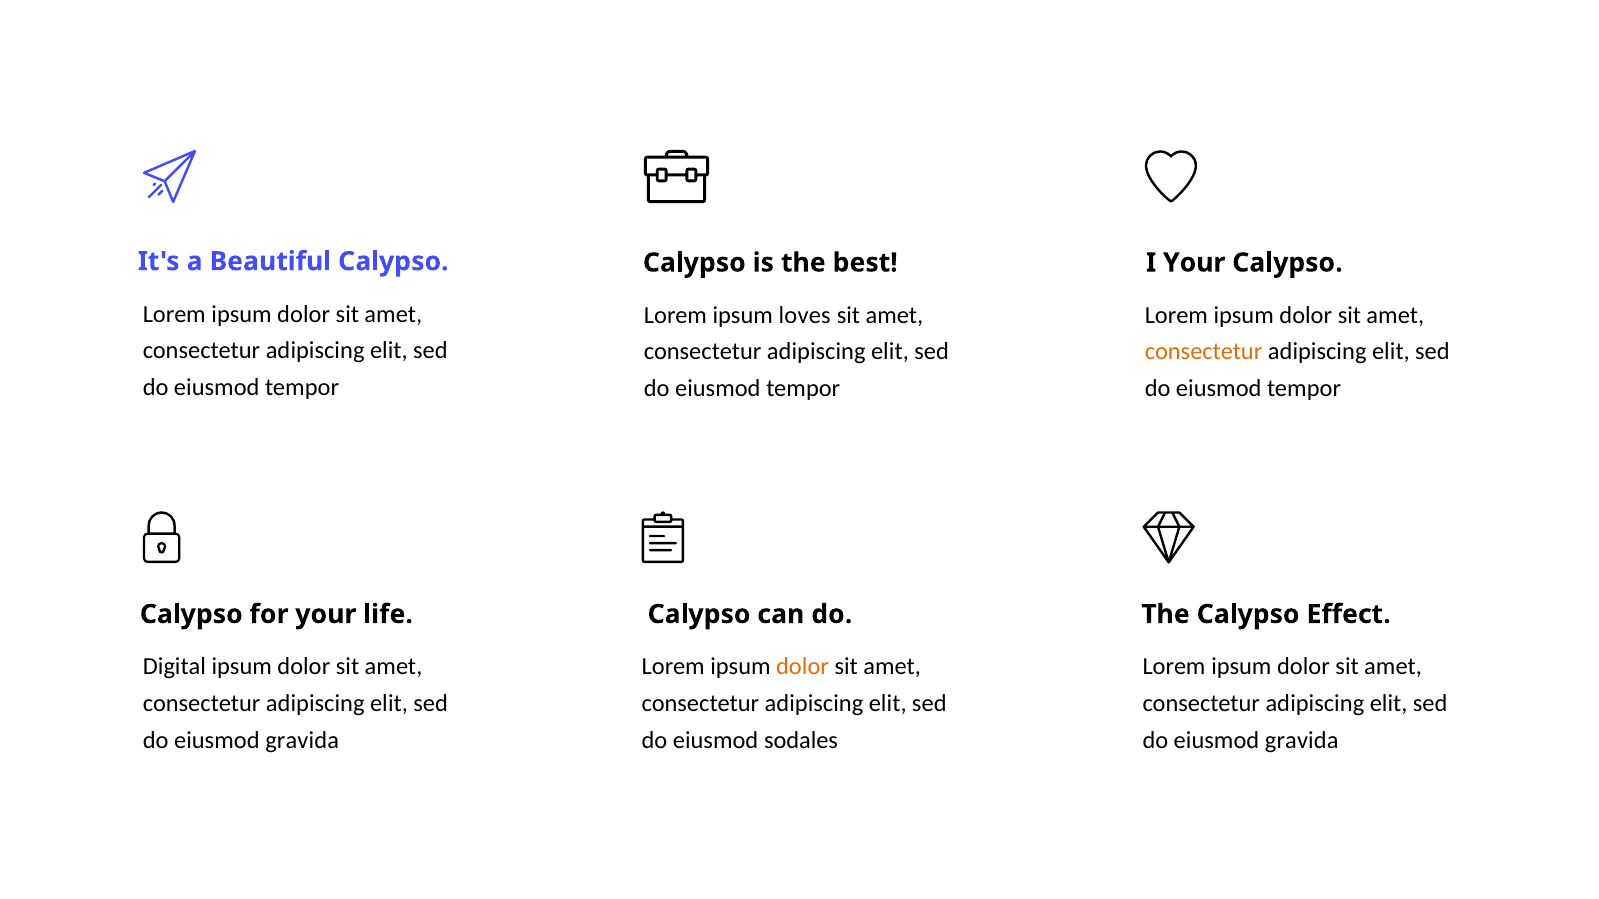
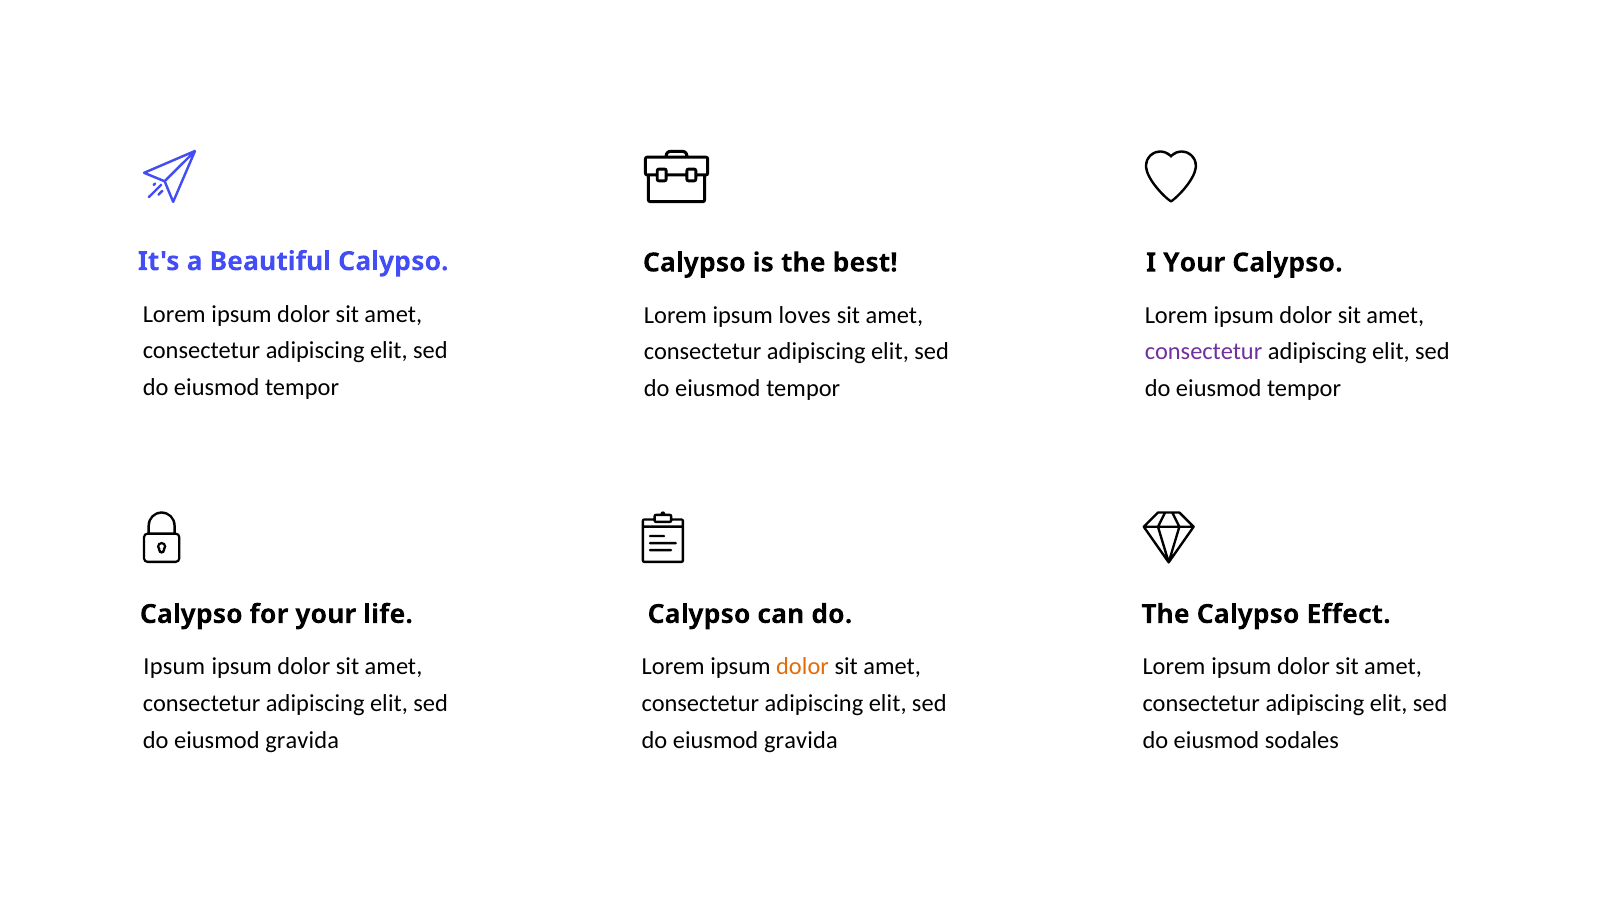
consectetur at (1204, 352) colour: orange -> purple
Digital at (174, 667): Digital -> Ipsum
sodales at (801, 740): sodales -> gravida
gravida at (1302, 740): gravida -> sodales
